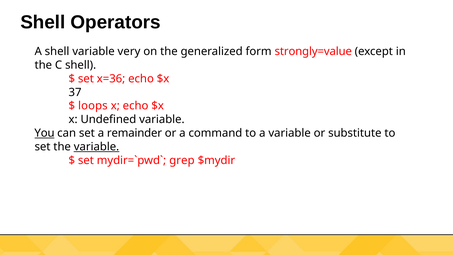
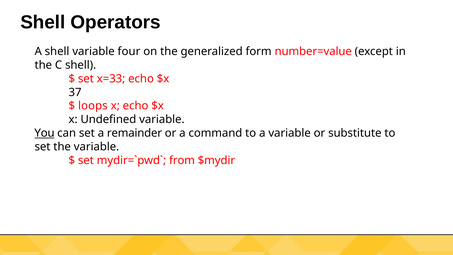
very: very -> four
strongly=value: strongly=value -> number=value
x=36: x=36 -> x=33
variable at (97, 147) underline: present -> none
grep: grep -> from
